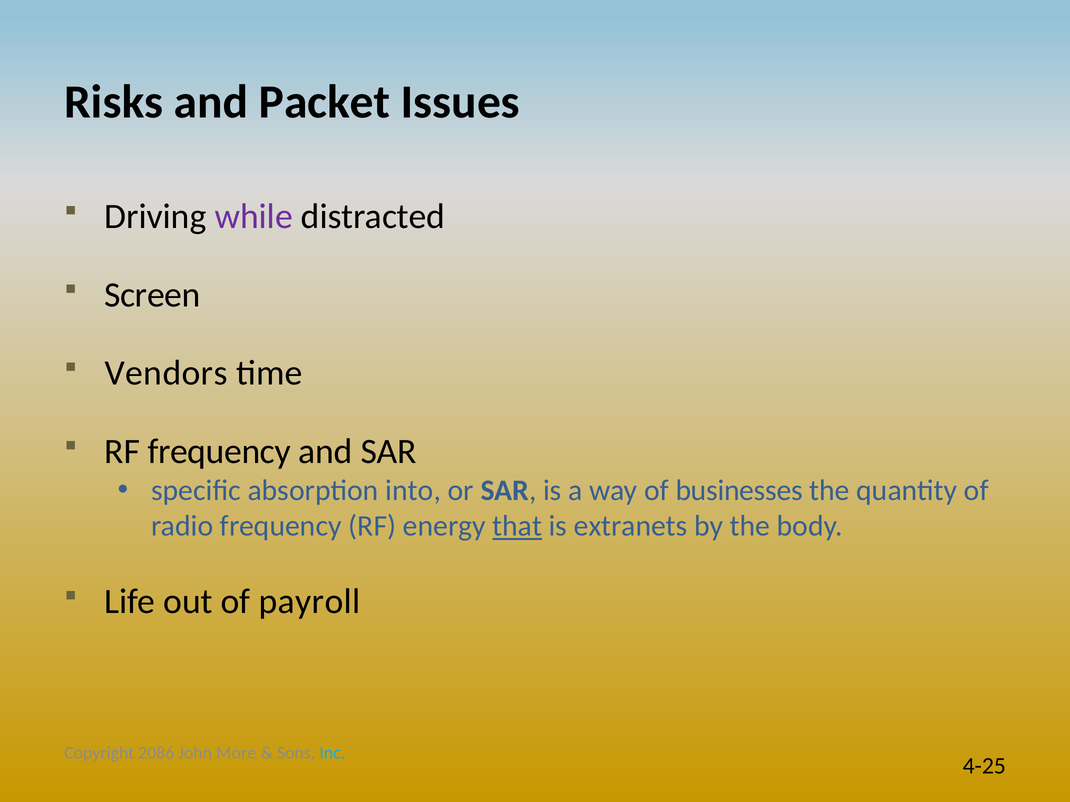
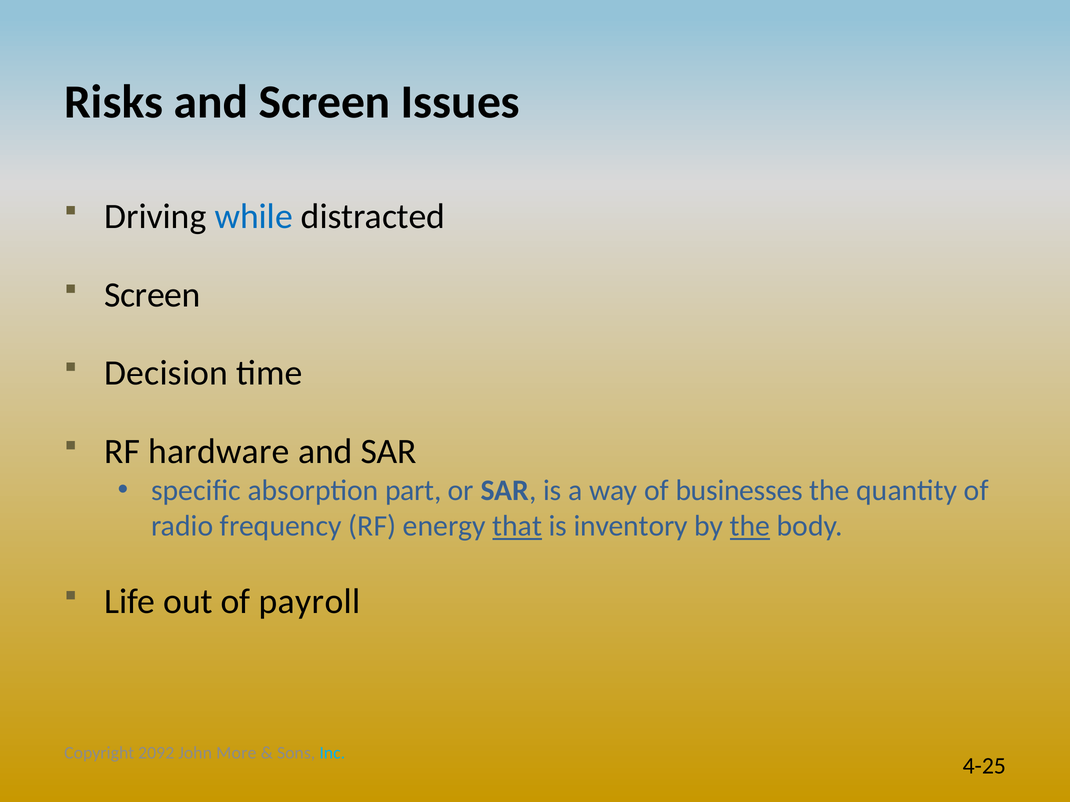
and Packet: Packet -> Screen
while colour: purple -> blue
Vendors: Vendors -> Decision
RF frequency: frequency -> hardware
into: into -> part
extranets: extranets -> inventory
the at (750, 526) underline: none -> present
2086: 2086 -> 2092
